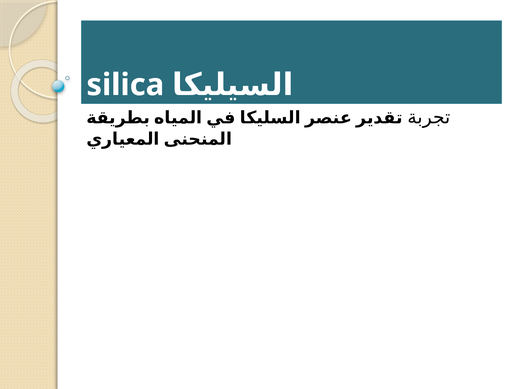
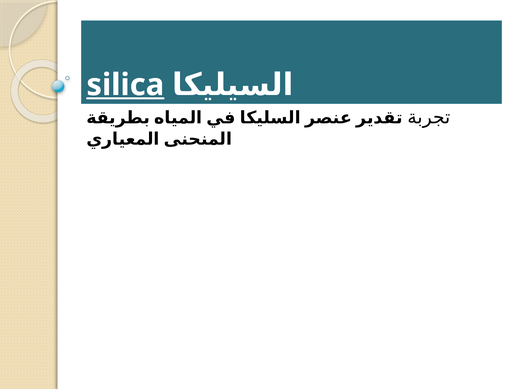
silica underline: none -> present
